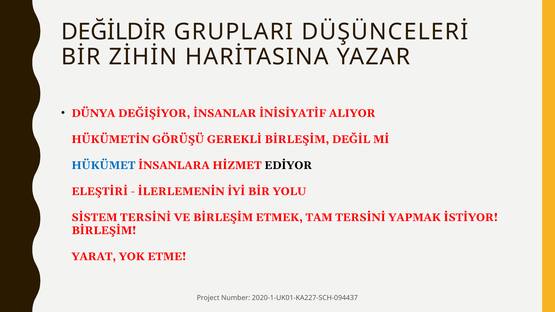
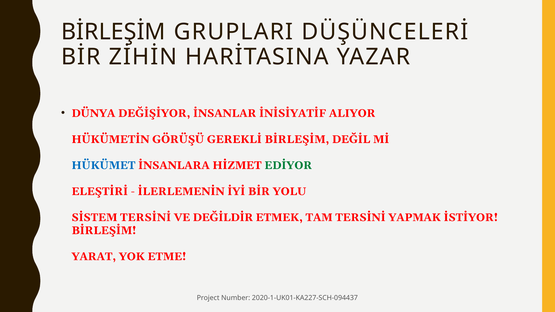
DEĞİLDİR at (113, 32): DEĞİLDİR -> BİRLEŞİM
EDİYOR colour: black -> green
VE BİRLEŞİM: BİRLEŞİM -> DEĞİLDİR
